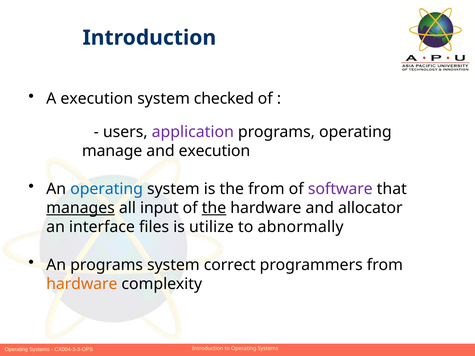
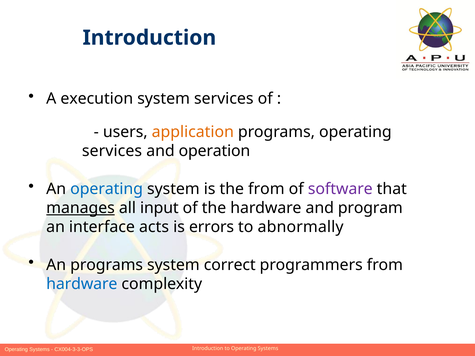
system checked: checked -> services
application colour: purple -> orange
manage at (112, 151): manage -> services
and execution: execution -> operation
the at (214, 208) underline: present -> none
allocator: allocator -> program
files: files -> acts
utilize: utilize -> errors
hardware at (82, 284) colour: orange -> blue
